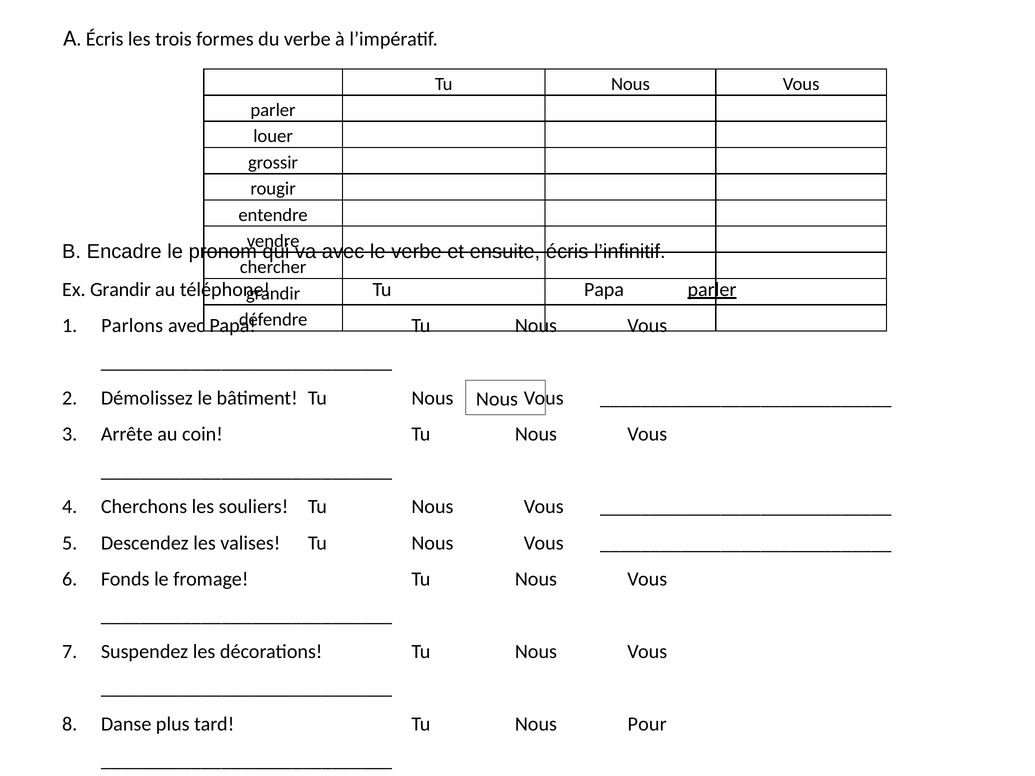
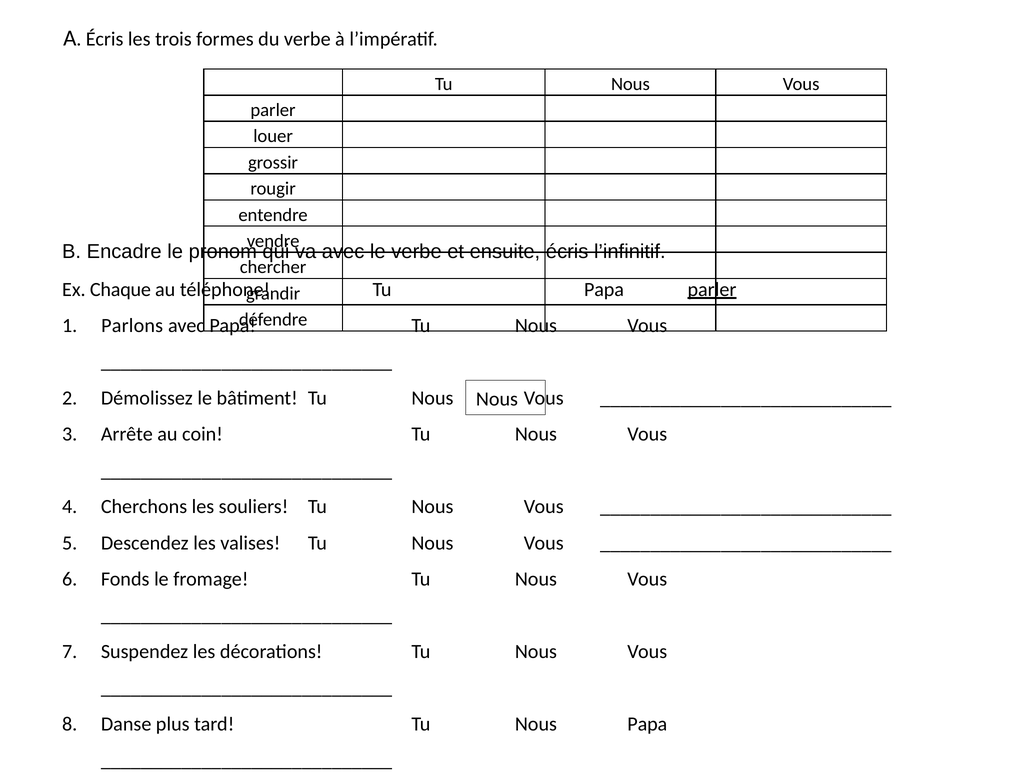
Ex Grandir: Grandir -> Chaque
Nous Pour: Pour -> Papa
